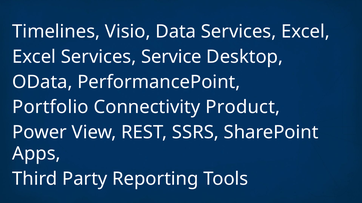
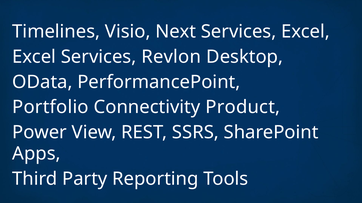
Data: Data -> Next
Service: Service -> Revlon
